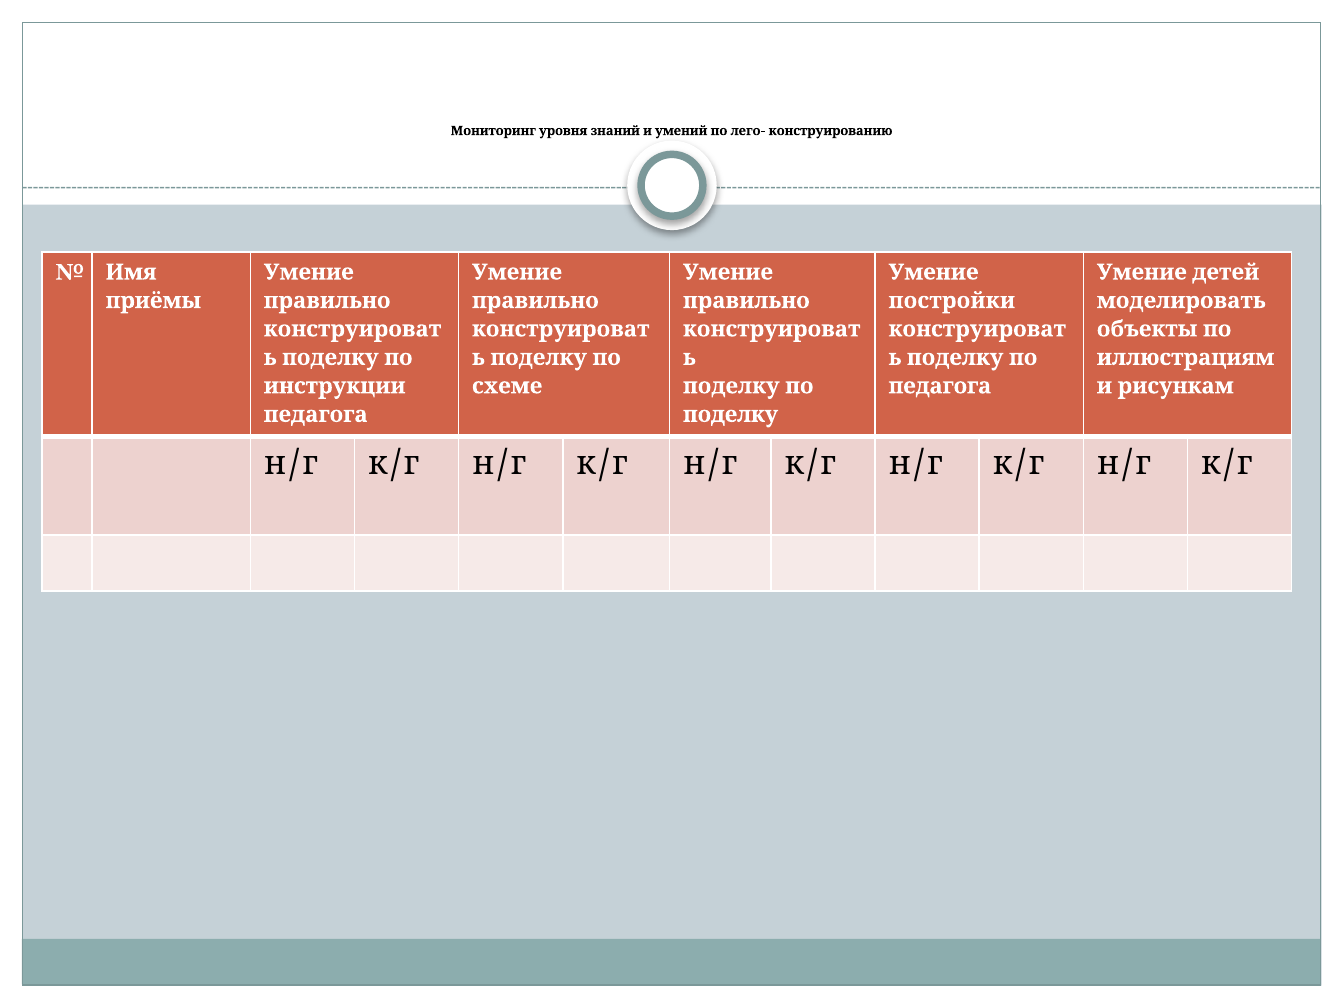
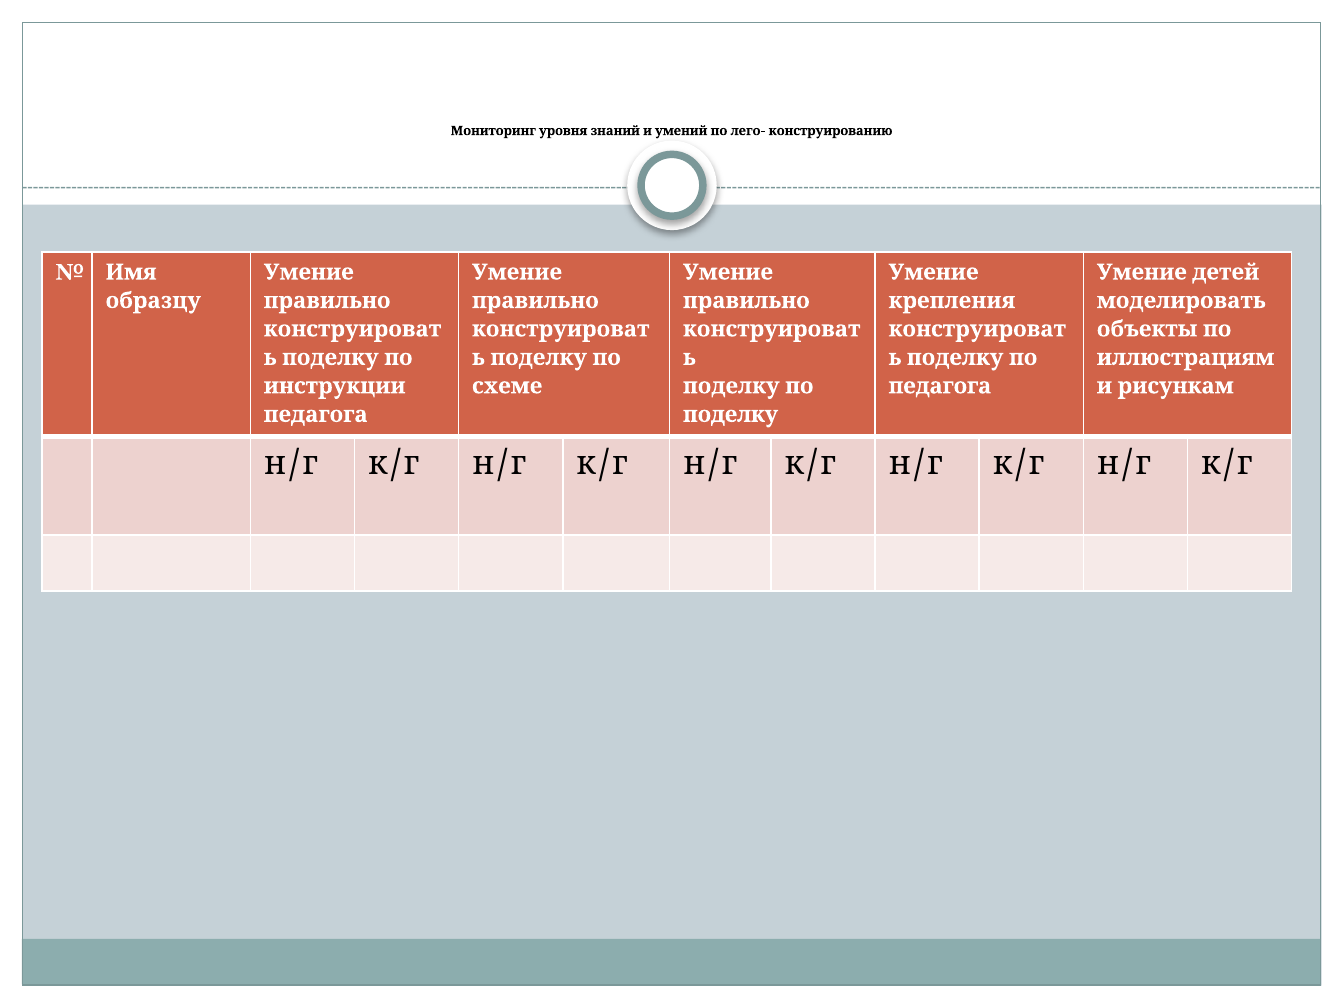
приёмы: приёмы -> образцу
постройки: постройки -> крепления
